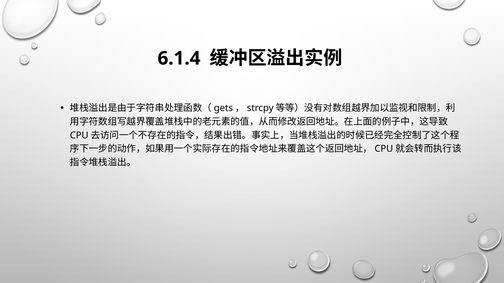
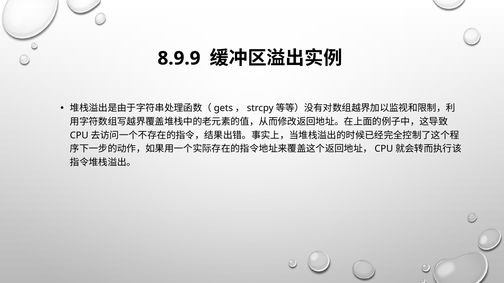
6.1.4: 6.1.4 -> 8.9.9
